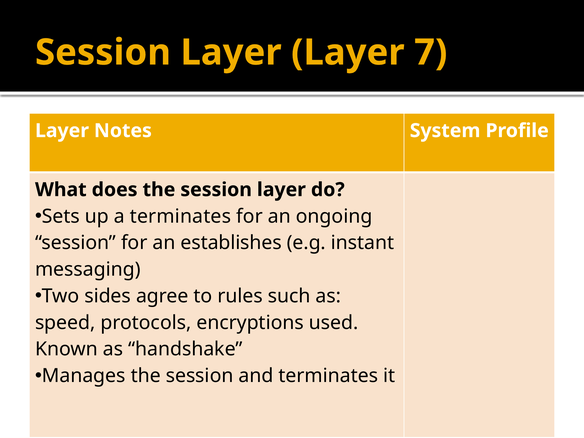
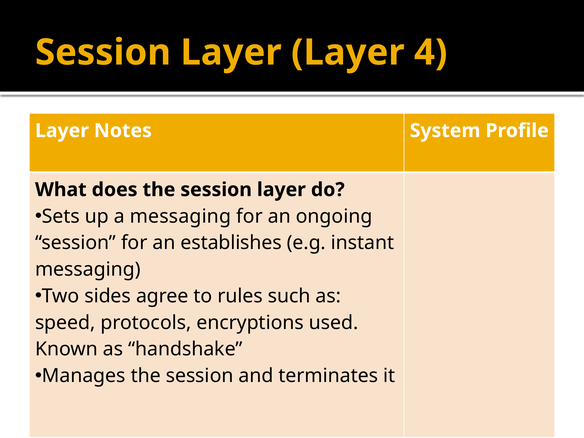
7: 7 -> 4
a terminates: terminates -> messaging
